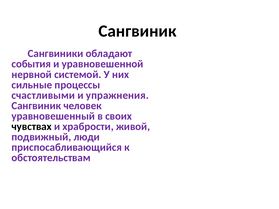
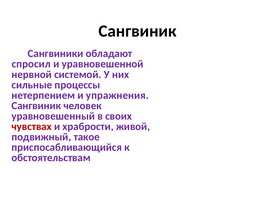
события: события -> спросил
счастливыми: счастливыми -> нетерпением
чувствах colour: black -> red
люди: люди -> такое
